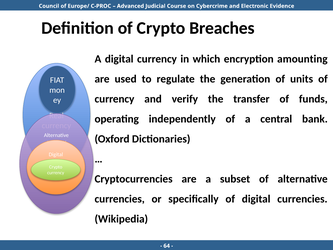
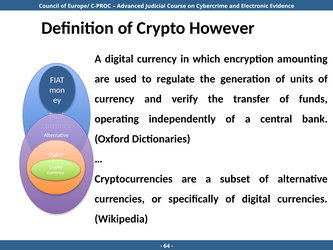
Breaches: Breaches -> However
